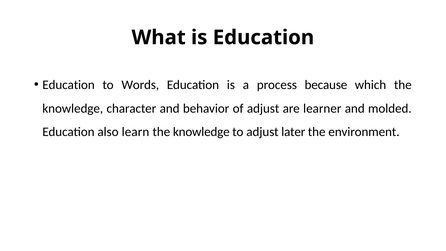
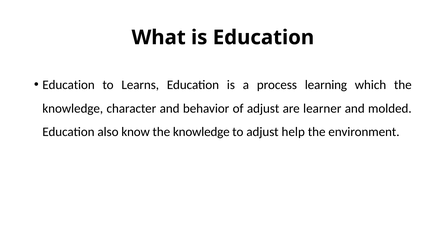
Words: Words -> Learns
because: because -> learning
learn: learn -> know
later: later -> help
